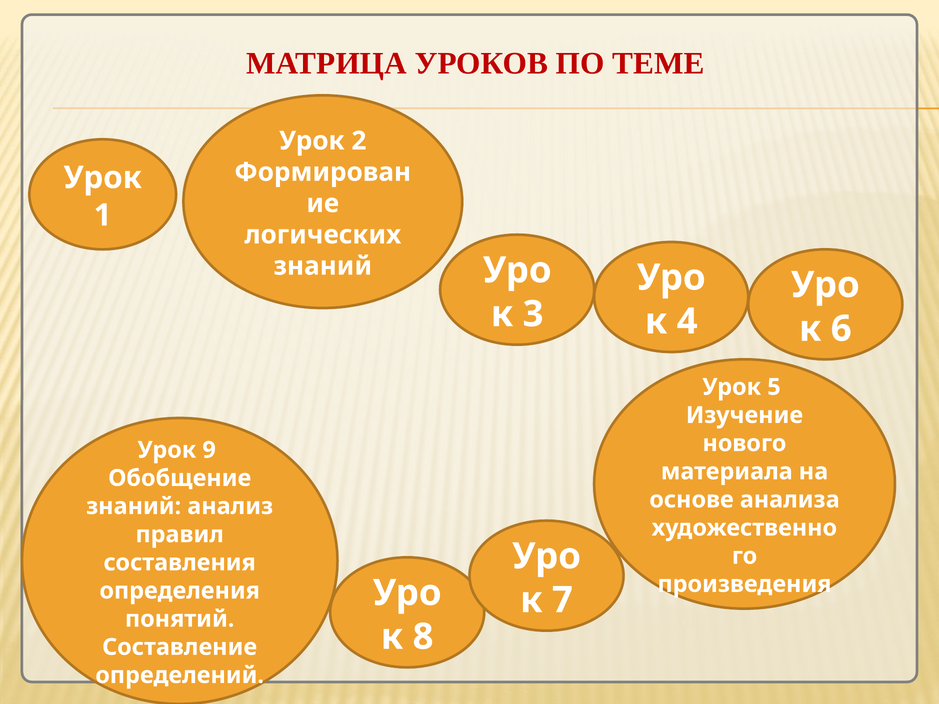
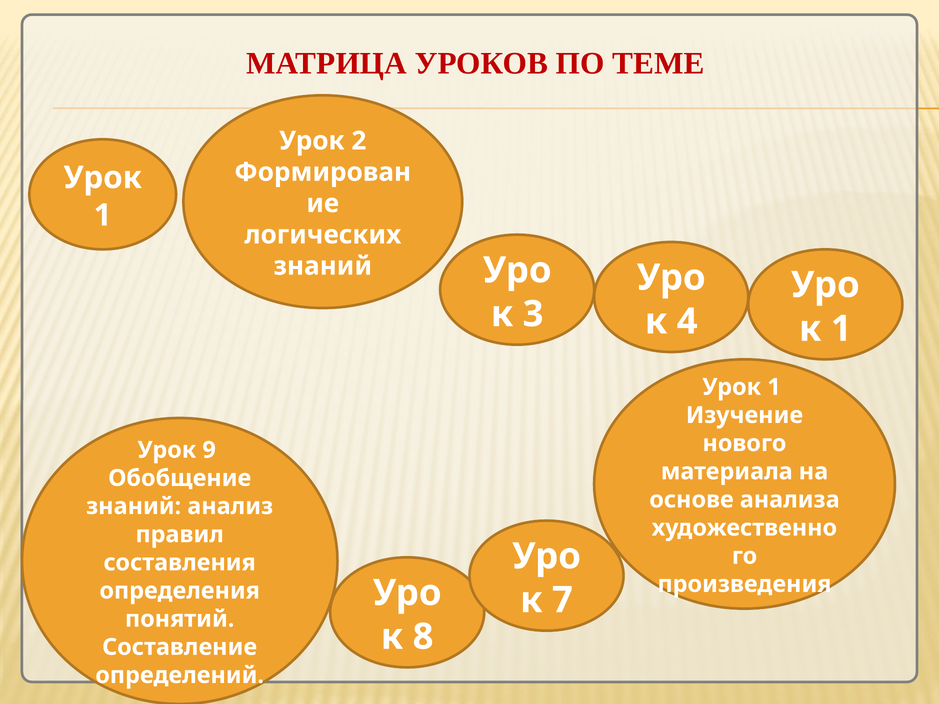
6 at (841, 329): 6 -> 1
5 at (774, 387): 5 -> 1
